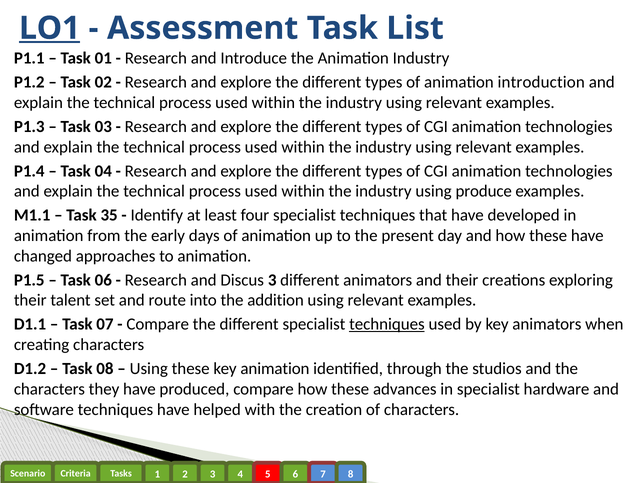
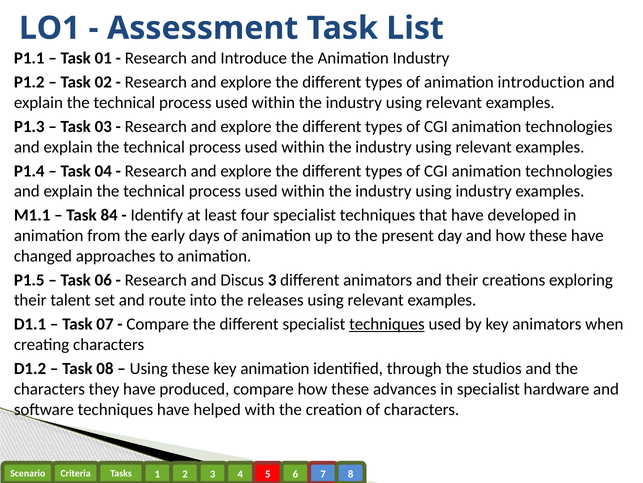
LO1 underline: present -> none
using produce: produce -> industry
35: 35 -> 84
addition: addition -> releases
